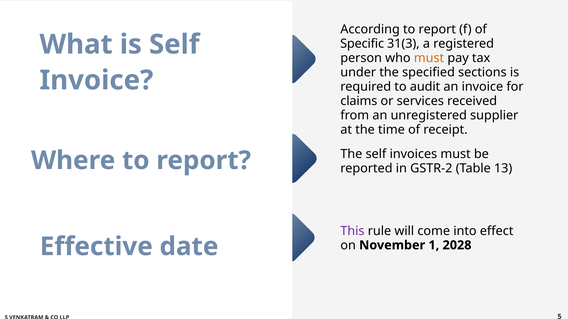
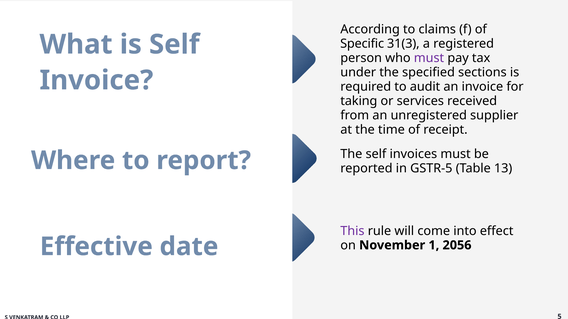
According to report: report -> claims
must at (429, 58) colour: orange -> purple
claims: claims -> taking
GSTR-2: GSTR-2 -> GSTR-5
2028: 2028 -> 2056
